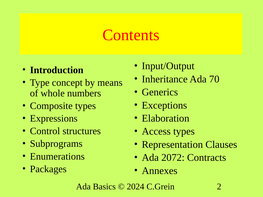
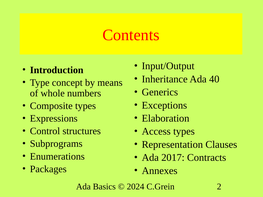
70: 70 -> 40
2072: 2072 -> 2017
